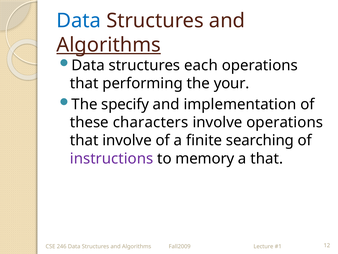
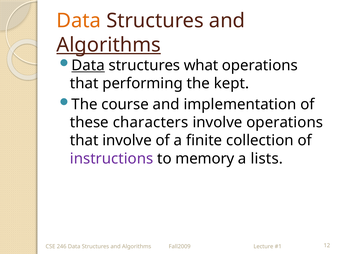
Data at (79, 21) colour: blue -> orange
Data at (88, 65) underline: none -> present
each: each -> what
your: your -> kept
specify: specify -> course
searching: searching -> collection
a that: that -> lists
